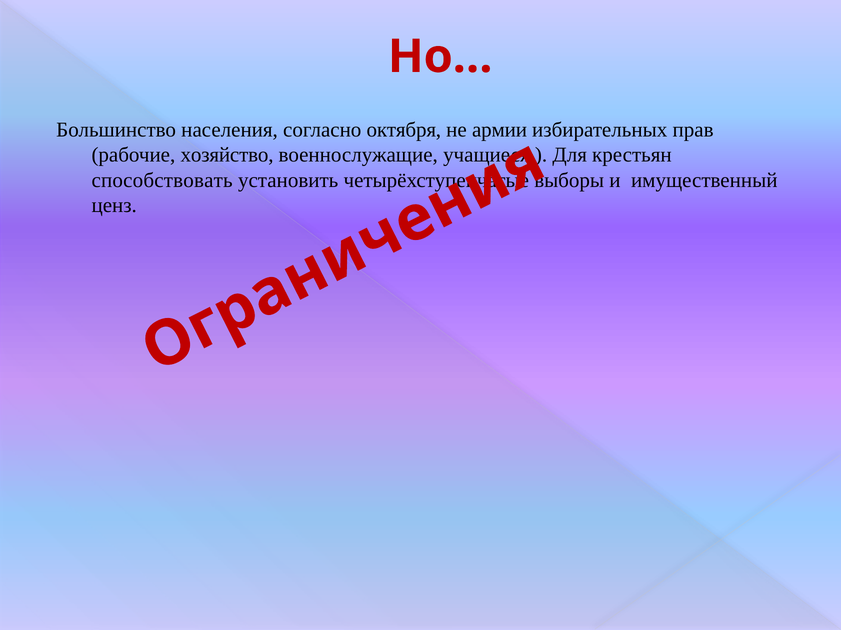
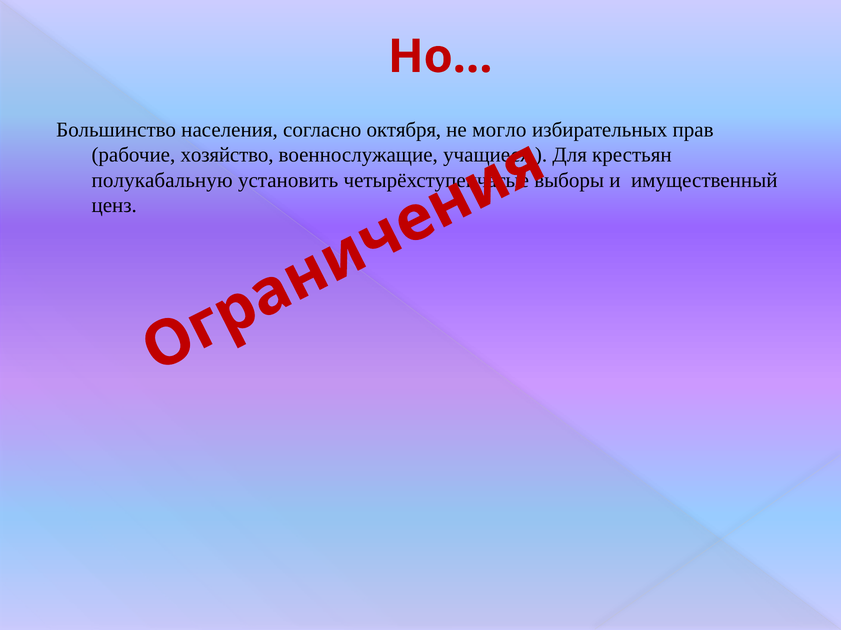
армии: армии -> могло
способствовать: способствовать -> полукабальную
